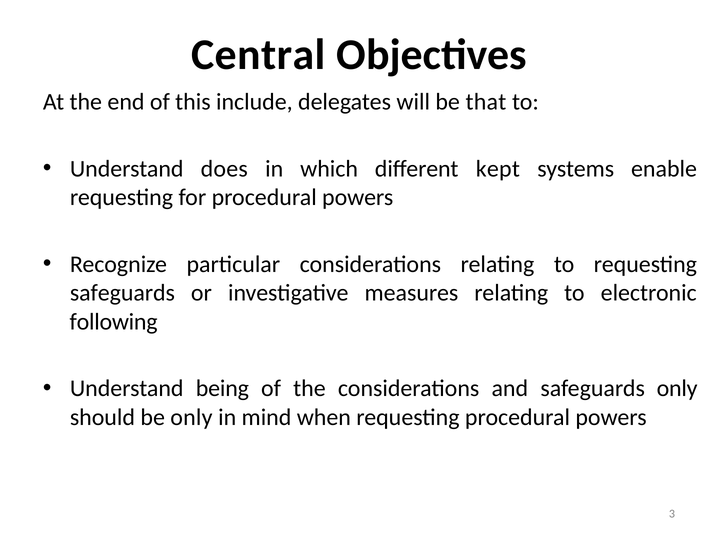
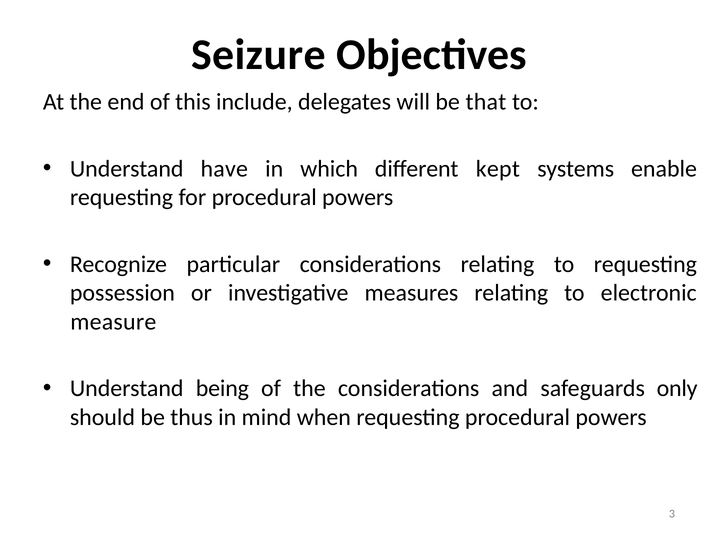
Central: Central -> Seizure
does: does -> have
safeguards at (122, 293): safeguards -> possession
following: following -> measure
be only: only -> thus
